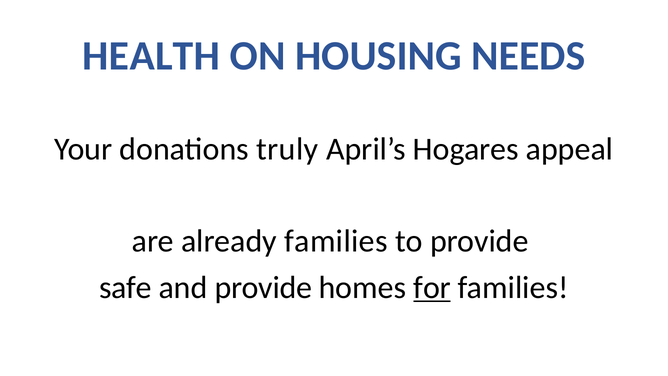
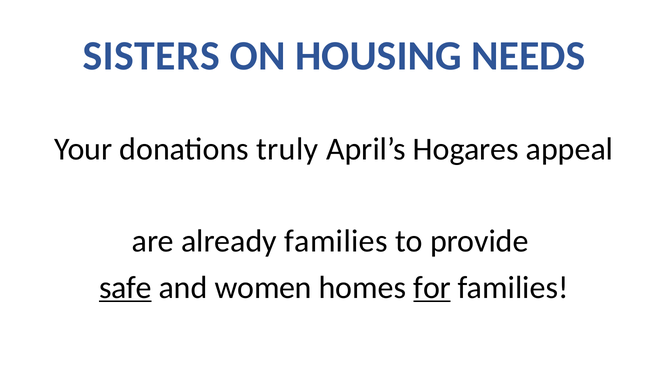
HEALTH: HEALTH -> SISTERS
safe underline: none -> present
and provide: provide -> women
